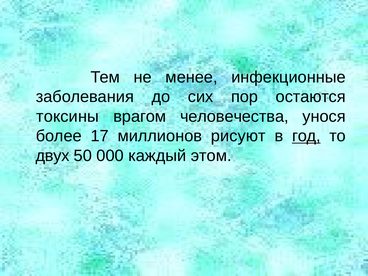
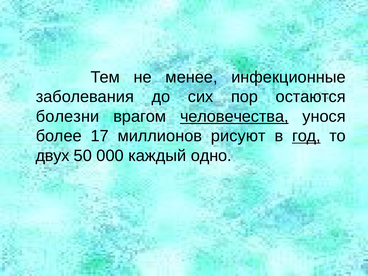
токсины: токсины -> болезни
человечества underline: none -> present
этом: этом -> одно
